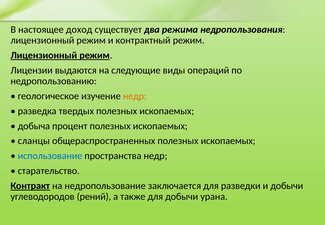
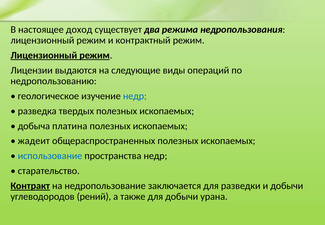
недр at (135, 96) colour: orange -> blue
процент: процент -> платина
сланцы: сланцы -> жадеит
